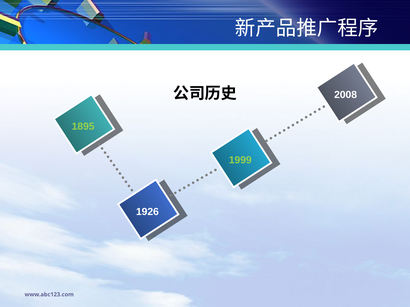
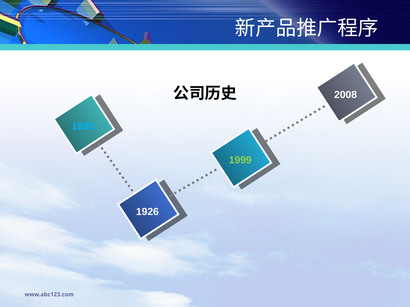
1895 colour: light green -> light blue
